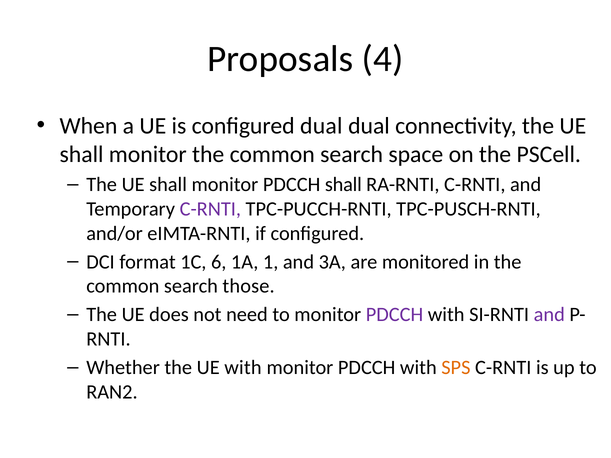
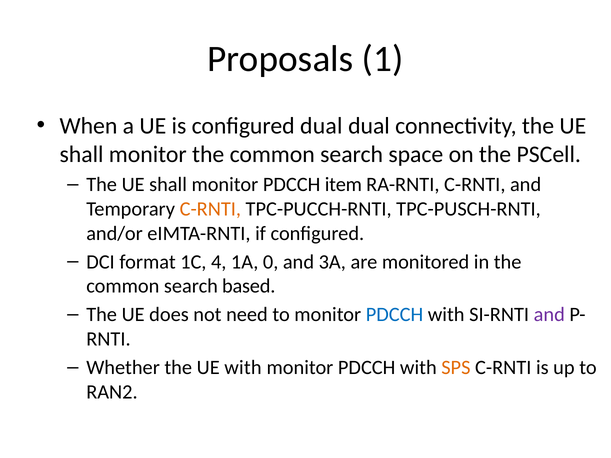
4: 4 -> 1
PDCCH shall: shall -> item
C-RNTI at (210, 209) colour: purple -> orange
6: 6 -> 4
1: 1 -> 0
those: those -> based
PDCCH at (395, 315) colour: purple -> blue
